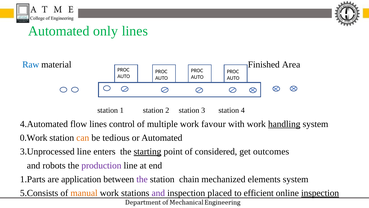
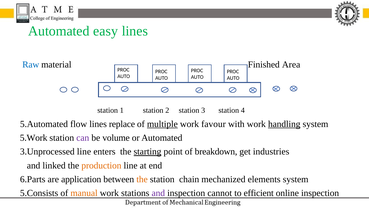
only: only -> easy
4.Automated: 4.Automated -> 5.Automated
control: control -> replace
multiple underline: none -> present
0.Work: 0.Work -> 5.Work
can colour: orange -> purple
tedious: tedious -> volume
considered: considered -> breakdown
outcomes: outcomes -> industries
robots: robots -> linked
production colour: purple -> orange
1.Parts: 1.Parts -> 6.Parts
the at (142, 179) colour: purple -> orange
placed: placed -> cannot
inspection at (320, 193) underline: present -> none
